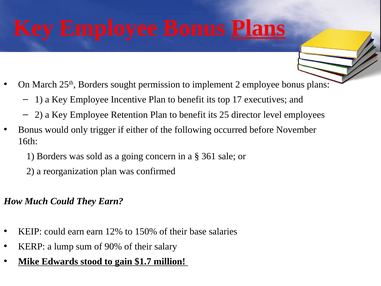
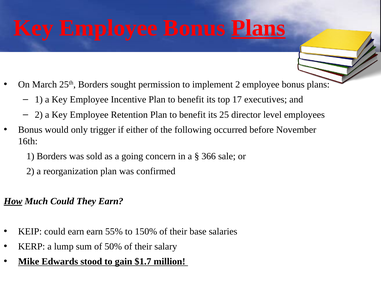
361: 361 -> 366
How underline: none -> present
12%: 12% -> 55%
90%: 90% -> 50%
